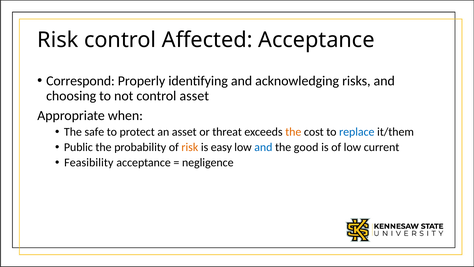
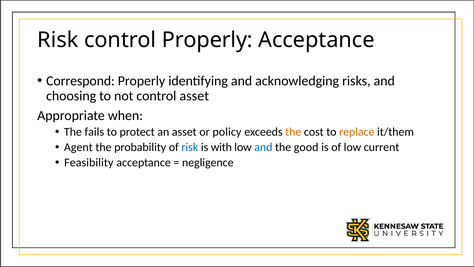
control Affected: Affected -> Properly
safe: safe -> fails
threat: threat -> policy
replace colour: blue -> orange
Public: Public -> Agent
risk at (190, 147) colour: orange -> blue
easy: easy -> with
